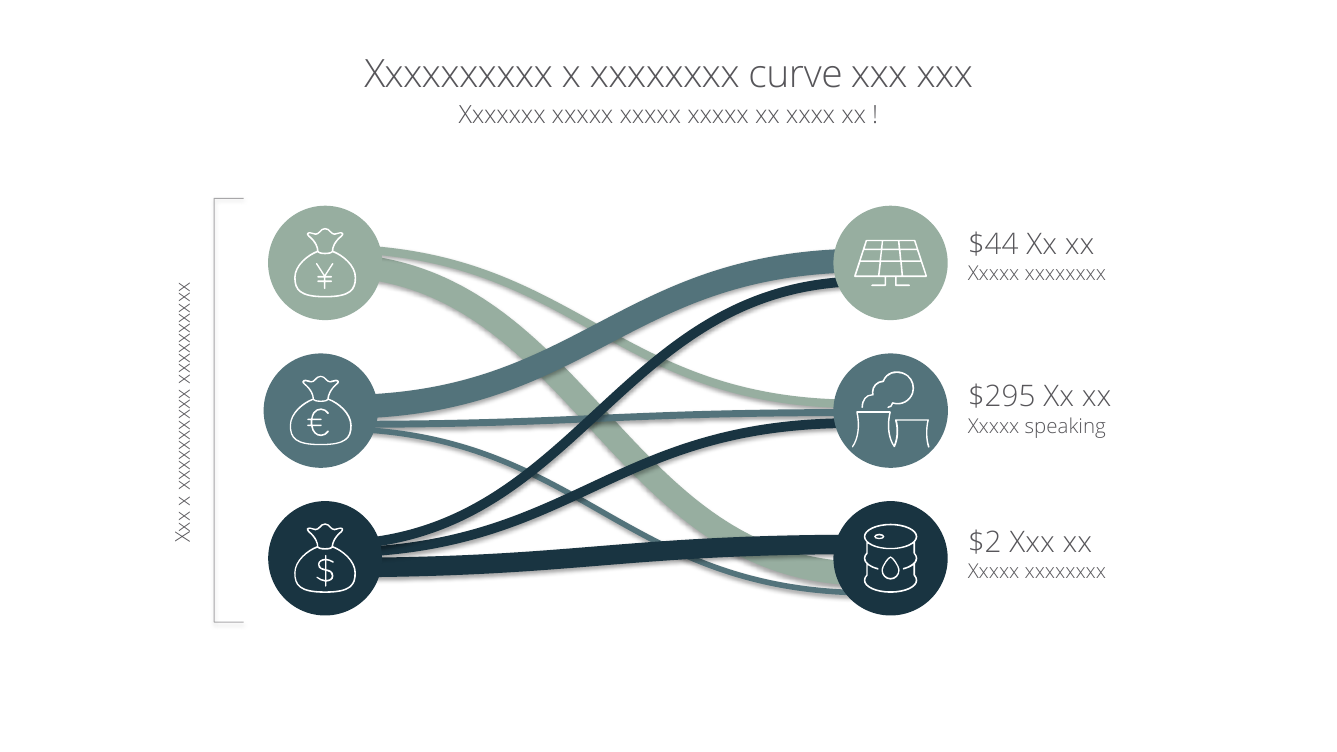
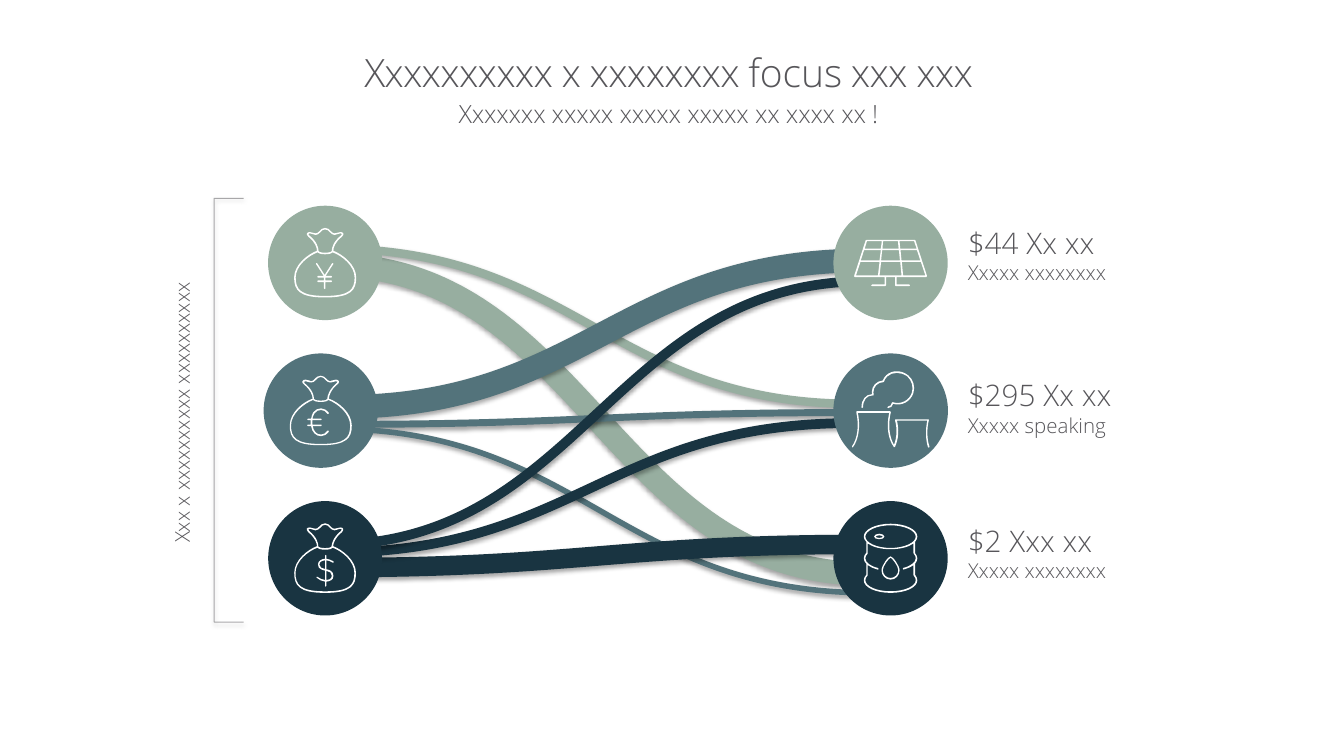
curve: curve -> focus
